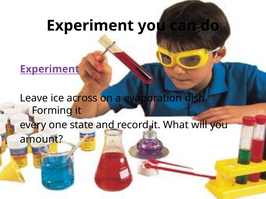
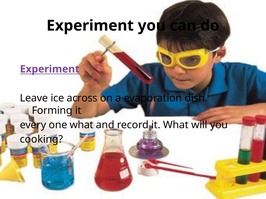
one state: state -> what
amount: amount -> cooking
